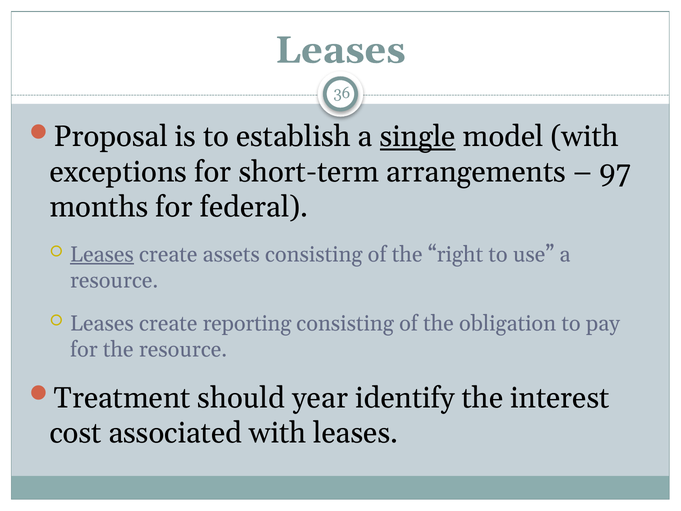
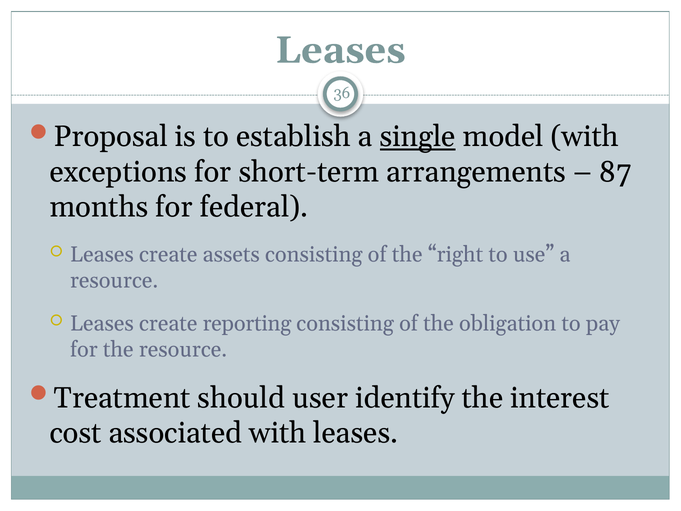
97: 97 -> 87
Leases at (102, 254) underline: present -> none
year: year -> user
